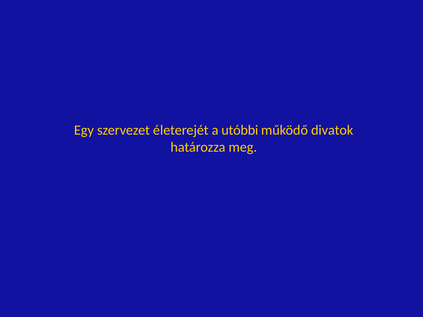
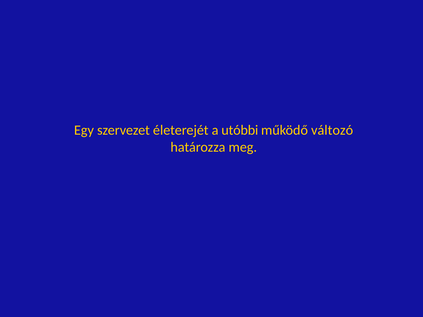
divatok: divatok -> változó
